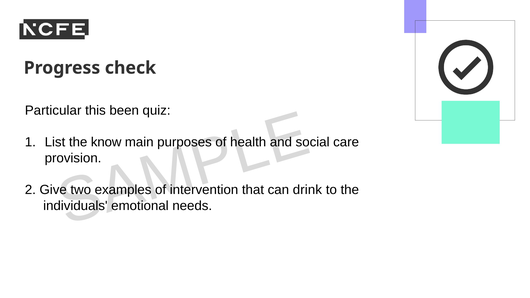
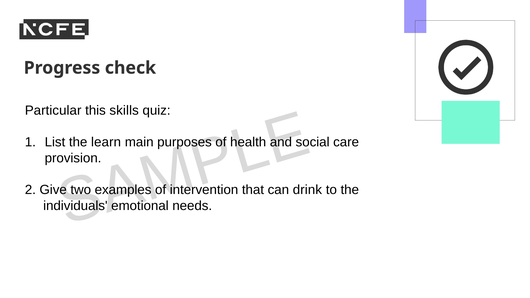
been: been -> skills
know: know -> learn
